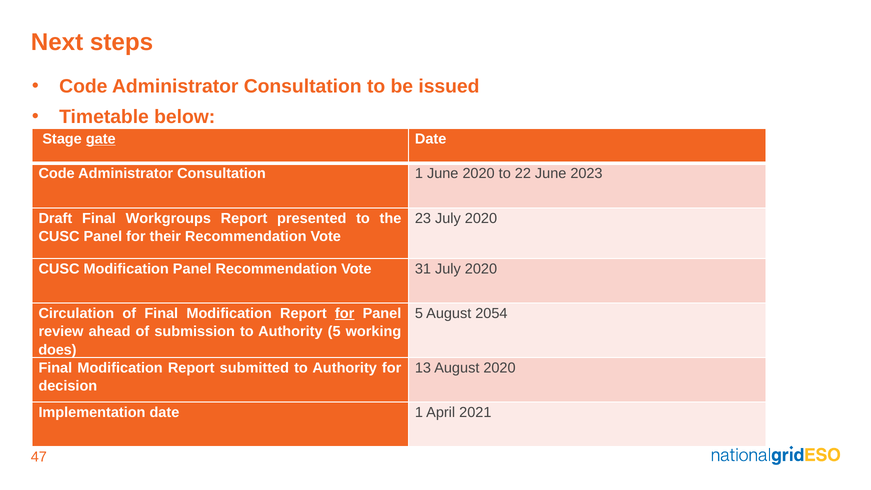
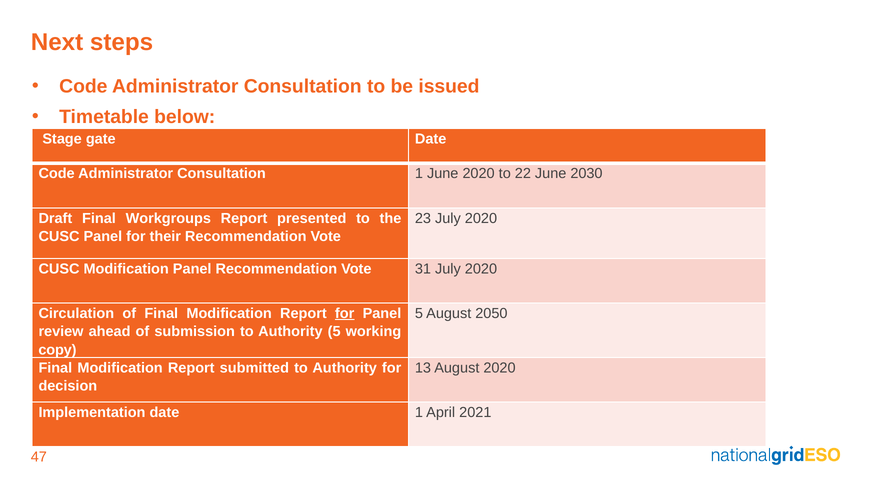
gate underline: present -> none
2023: 2023 -> 2030
2054: 2054 -> 2050
does: does -> copy
